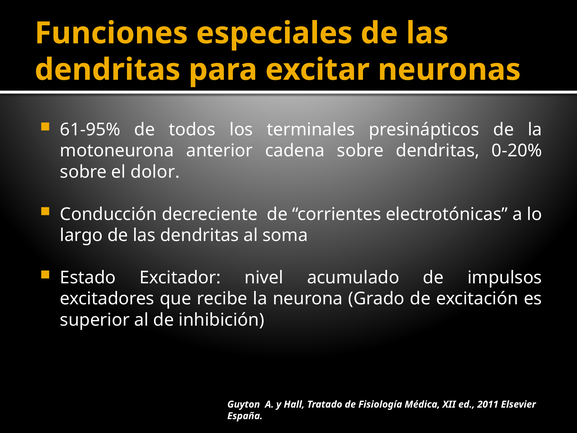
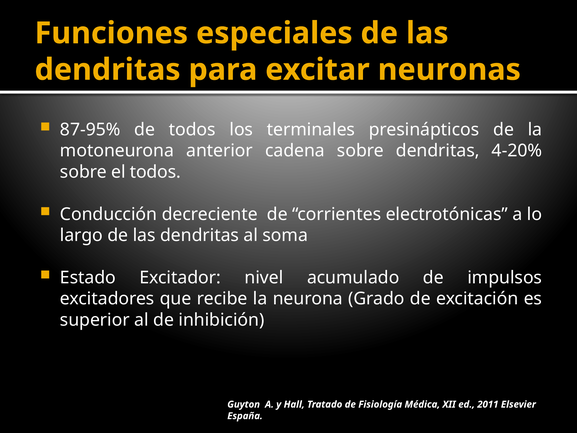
61-95%: 61-95% -> 87-95%
0-20%: 0-20% -> 4-20%
el dolor: dolor -> todos
